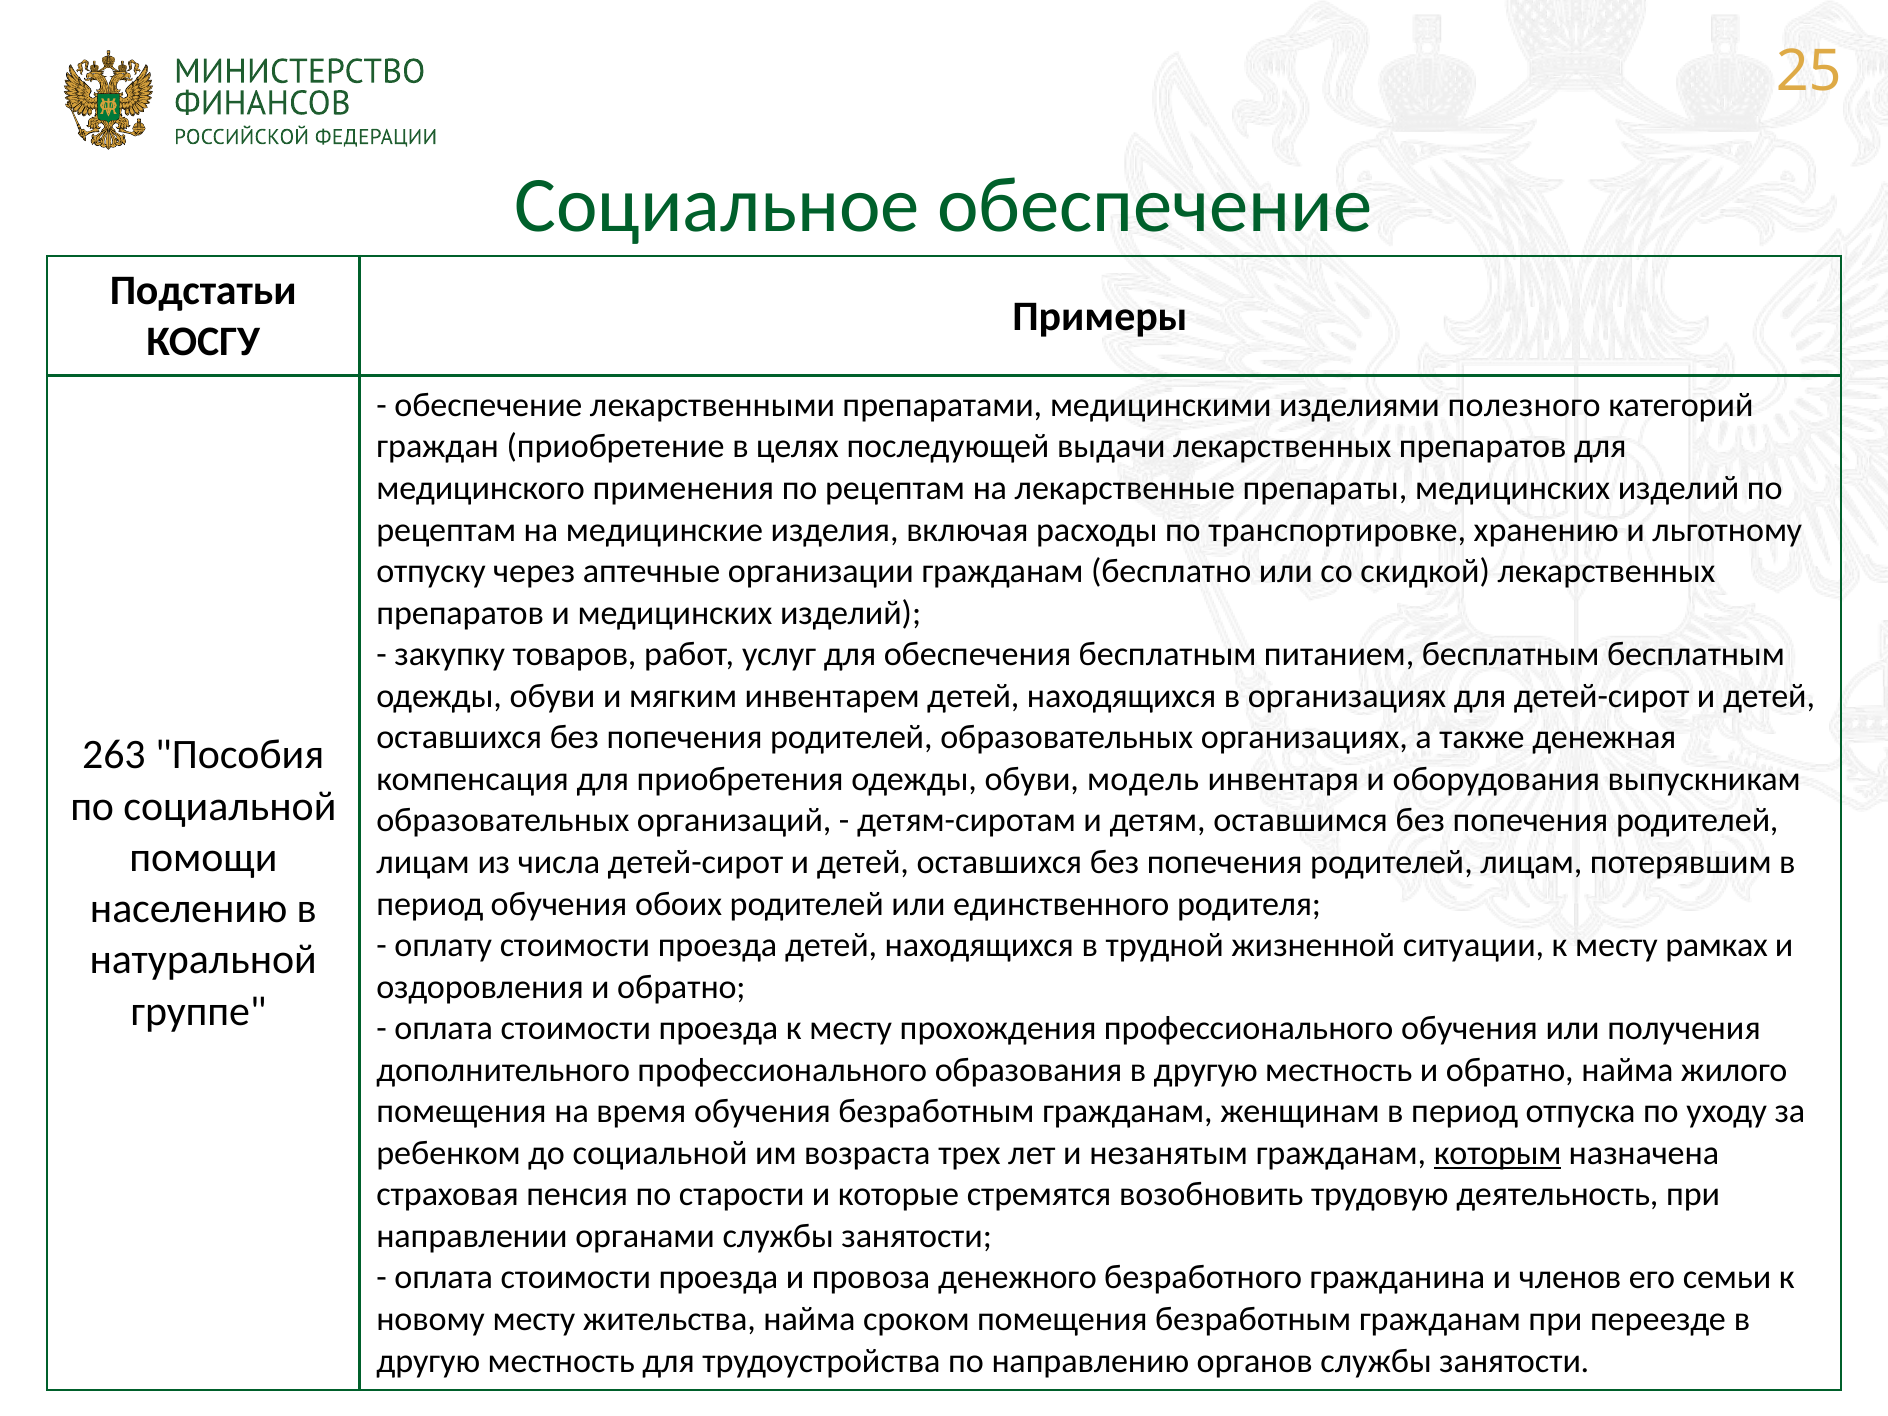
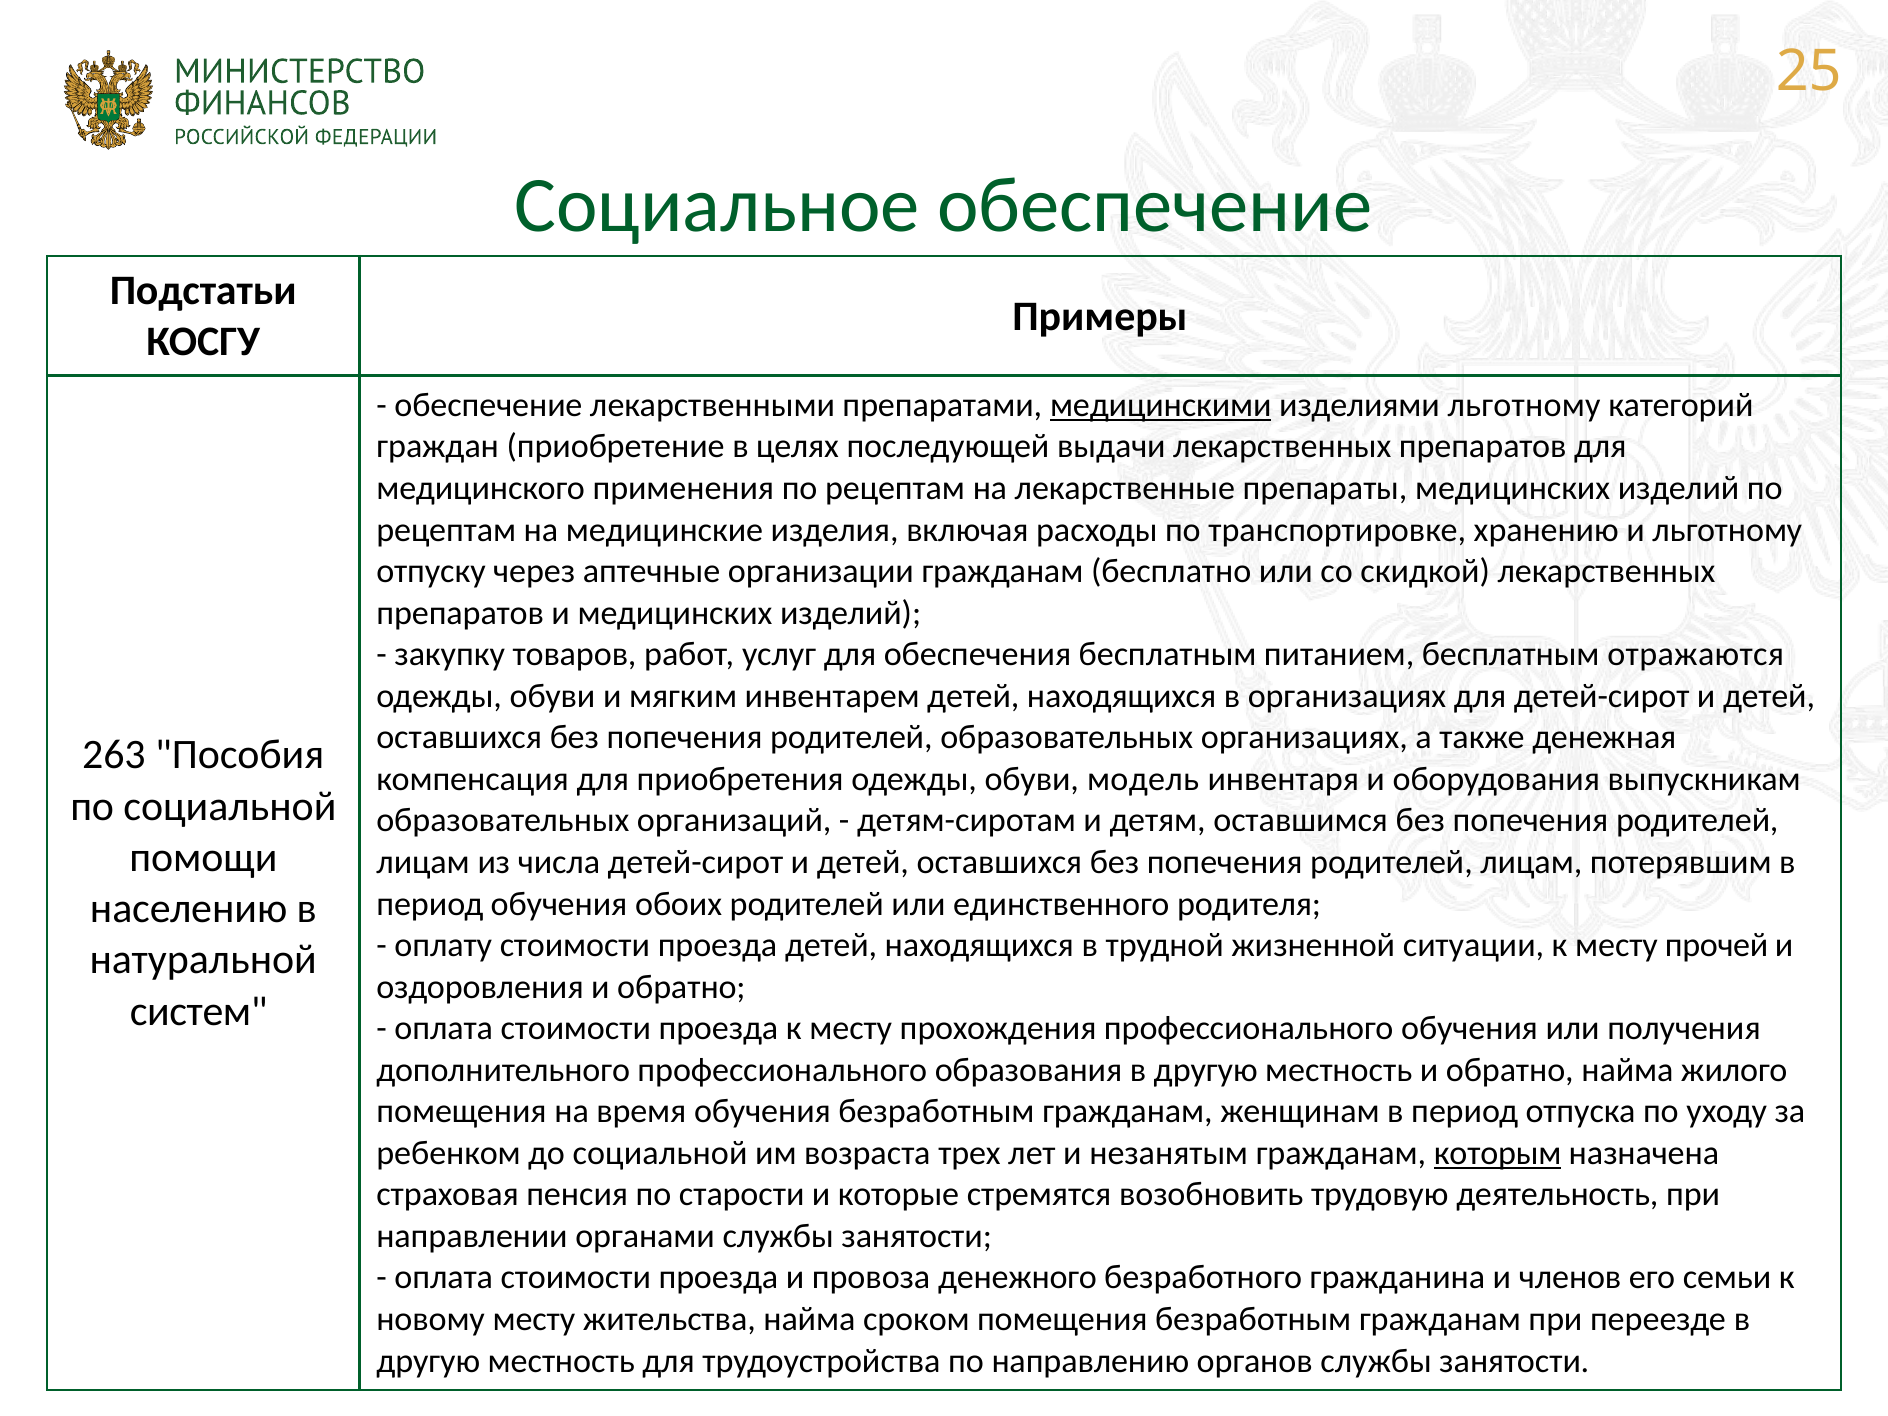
медицинскими underline: none -> present
изделиями полезного: полезного -> льготному
бесплатным бесплатным: бесплатным -> отражаются
рамках: рамках -> прочей
группе: группе -> систем
